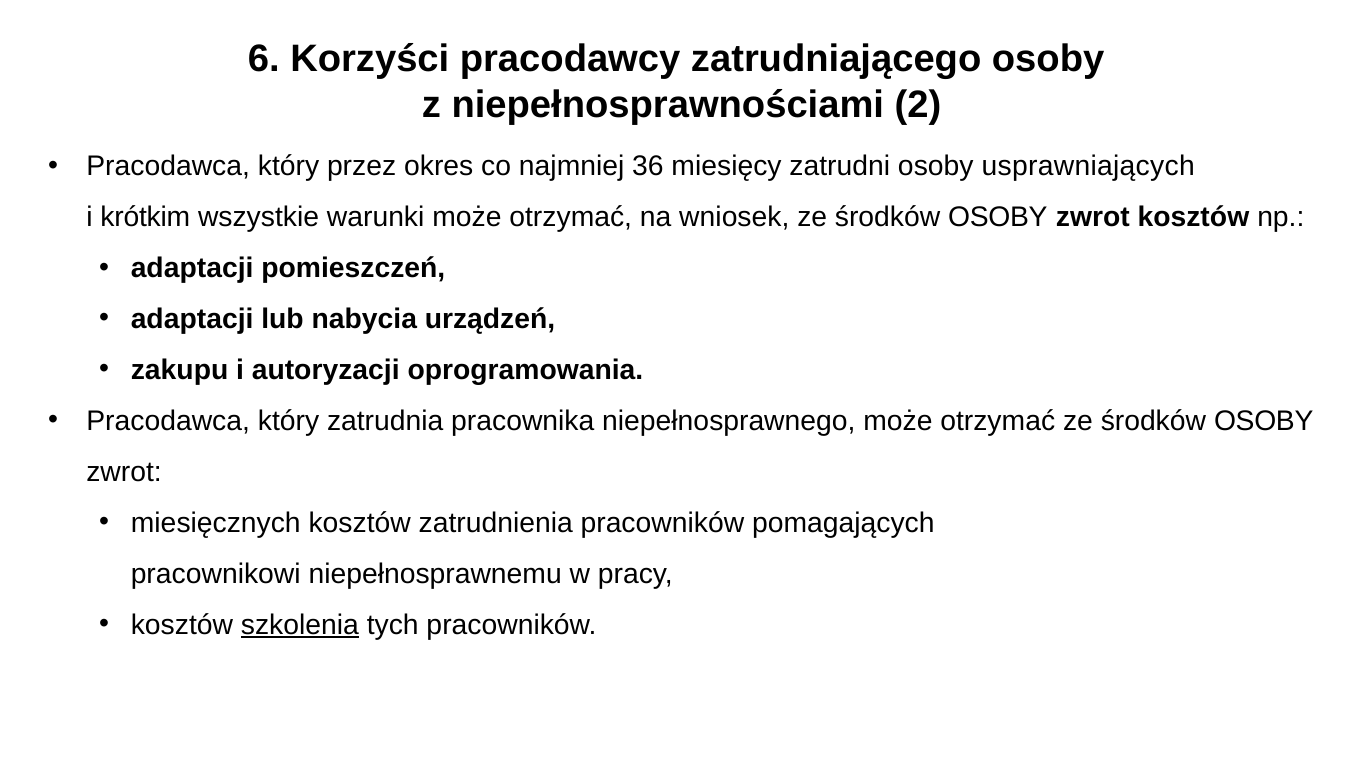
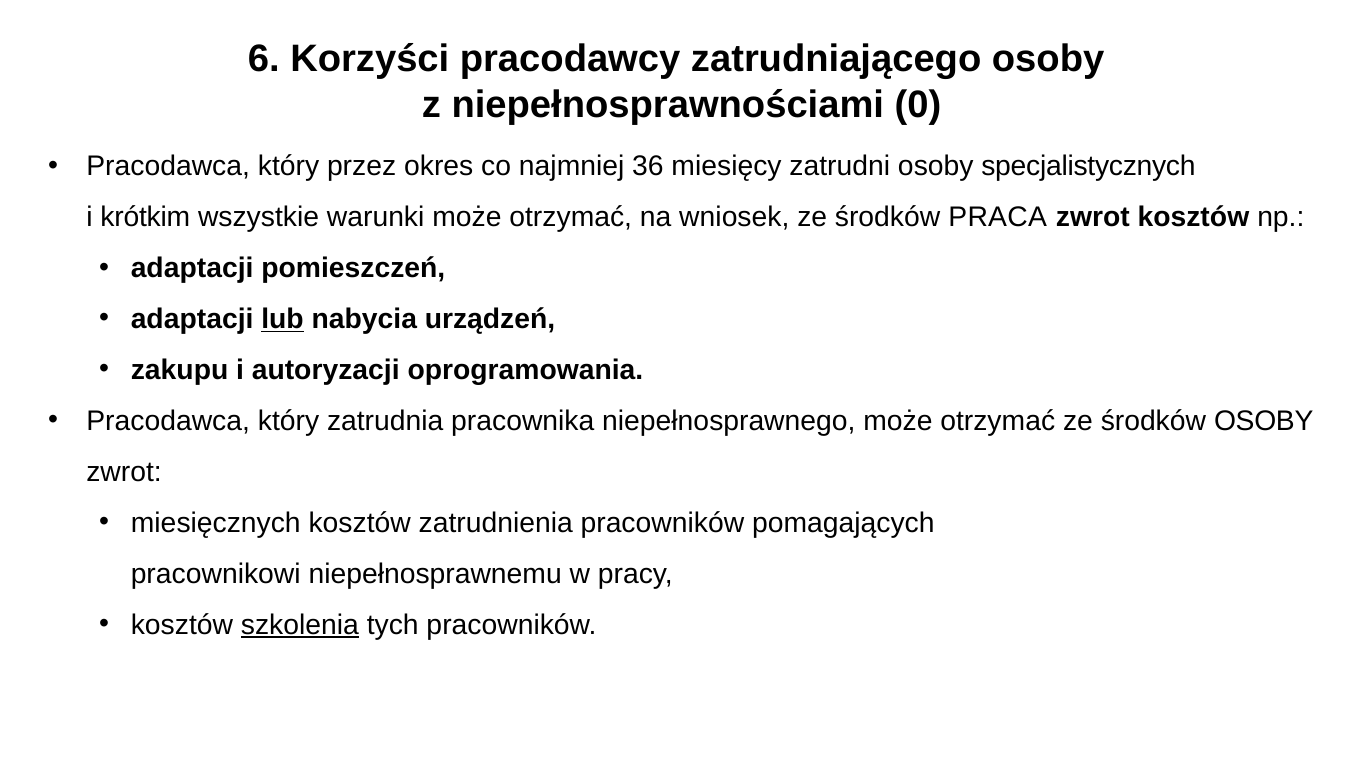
2: 2 -> 0
usprawniających: usprawniających -> specjalistycznych
wniosek ze środków OSOBY: OSOBY -> PRACA
lub underline: none -> present
